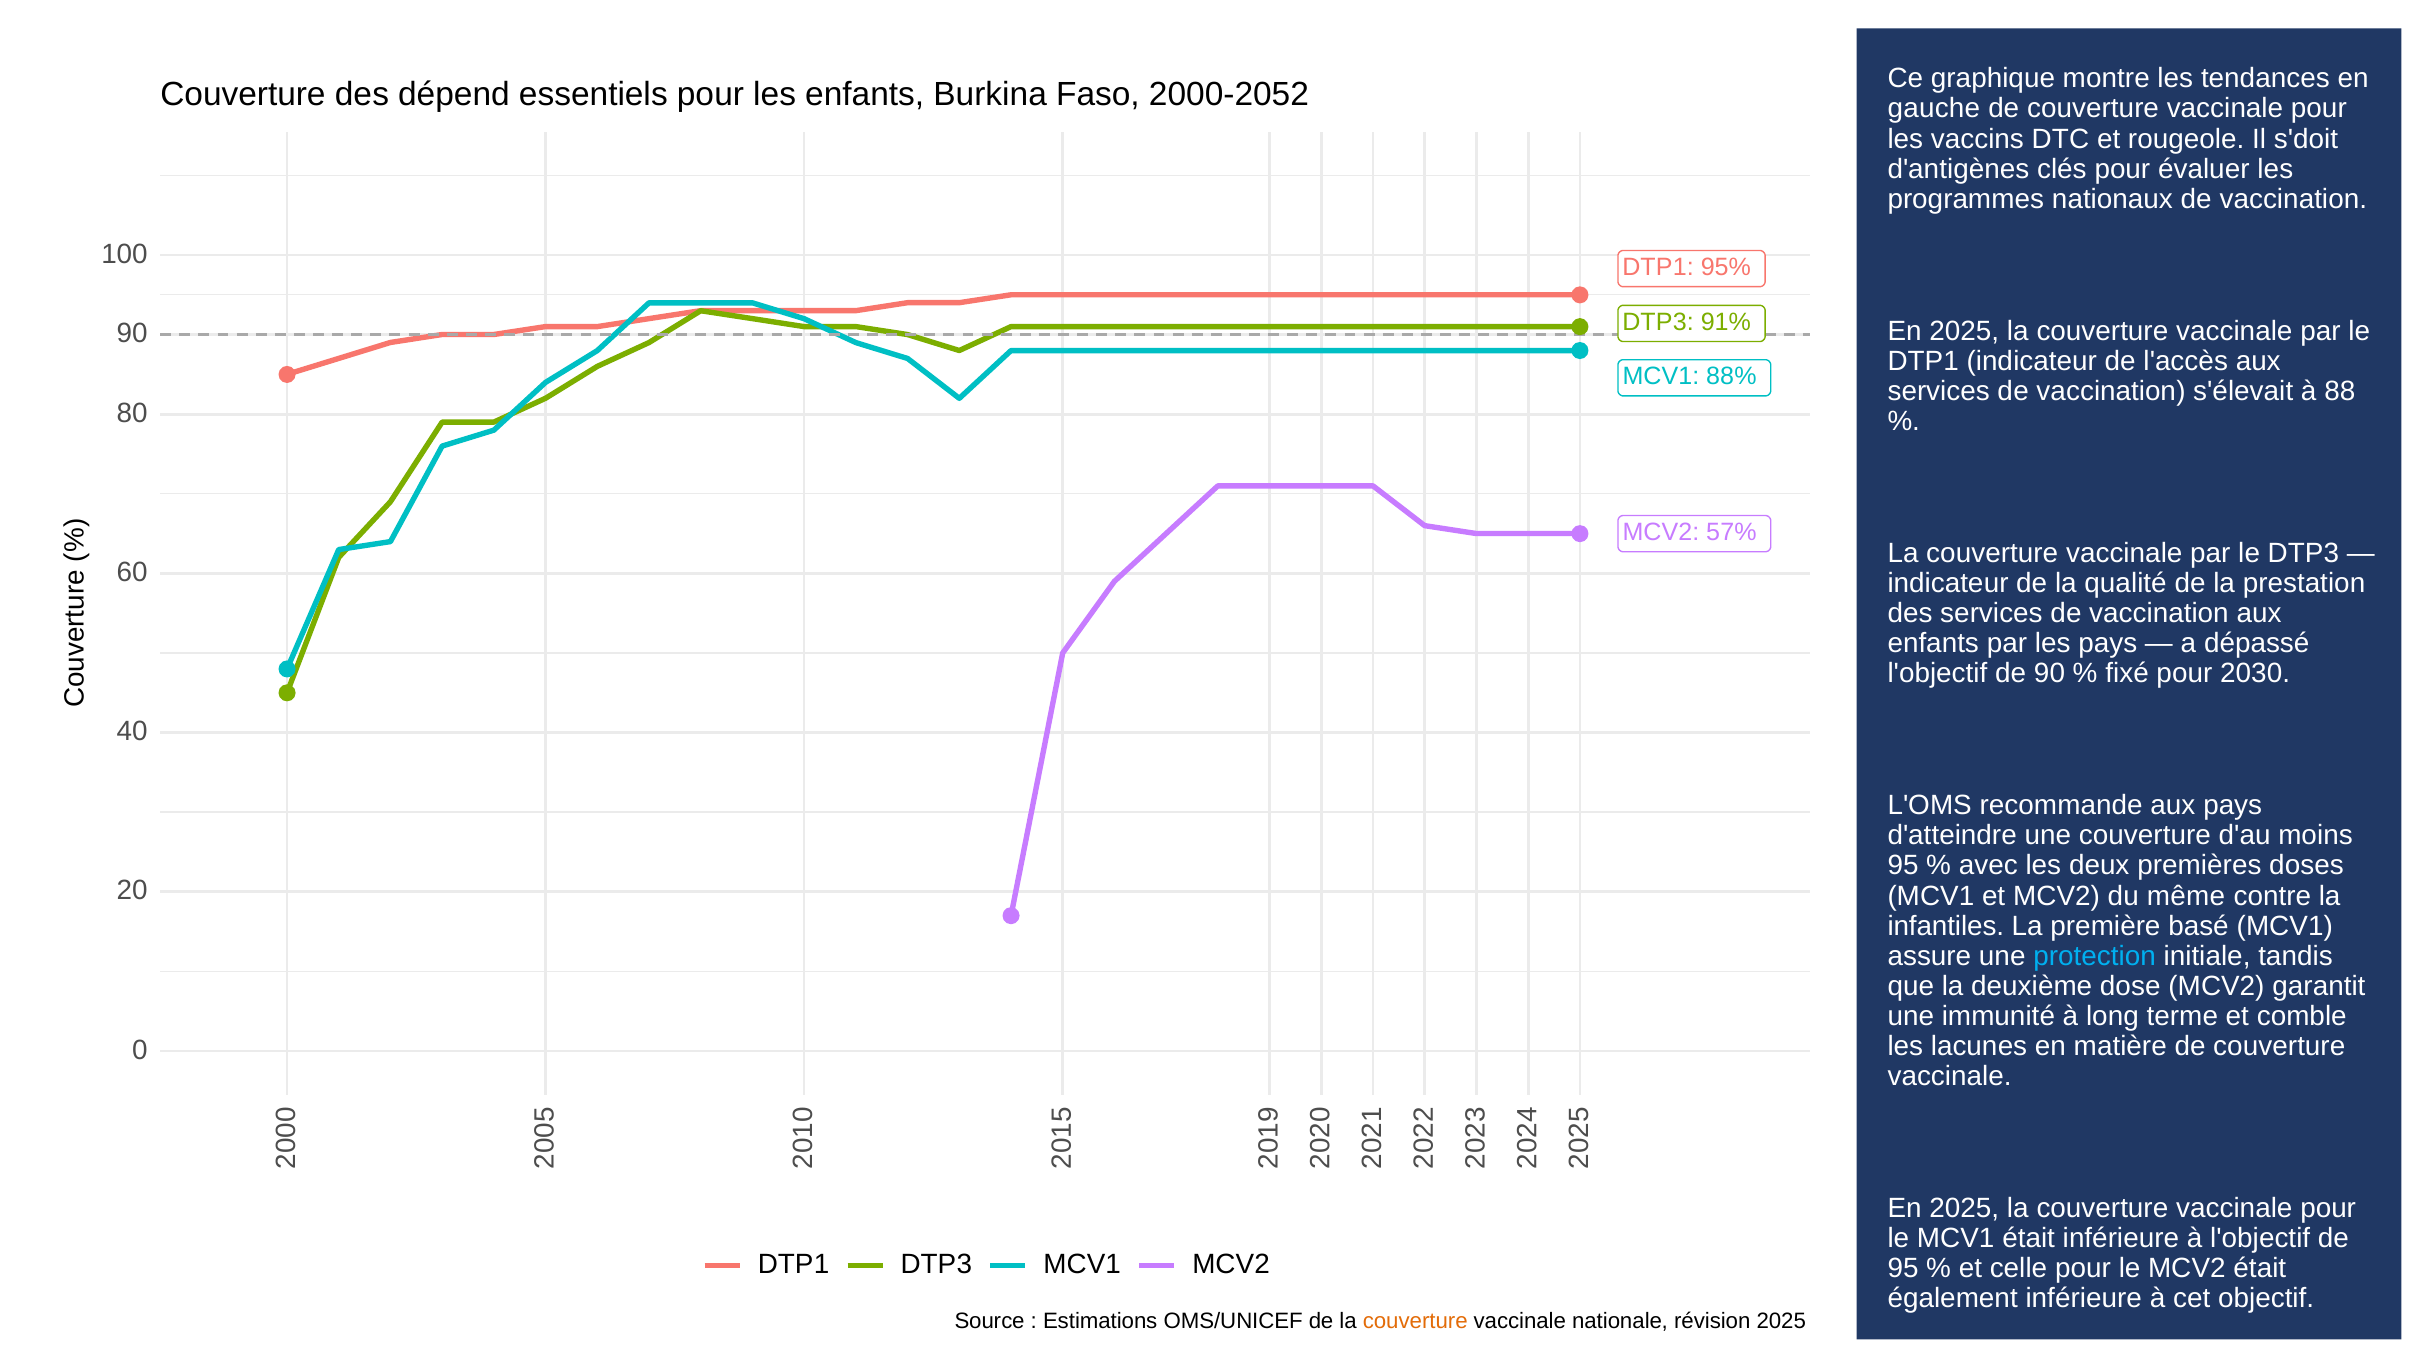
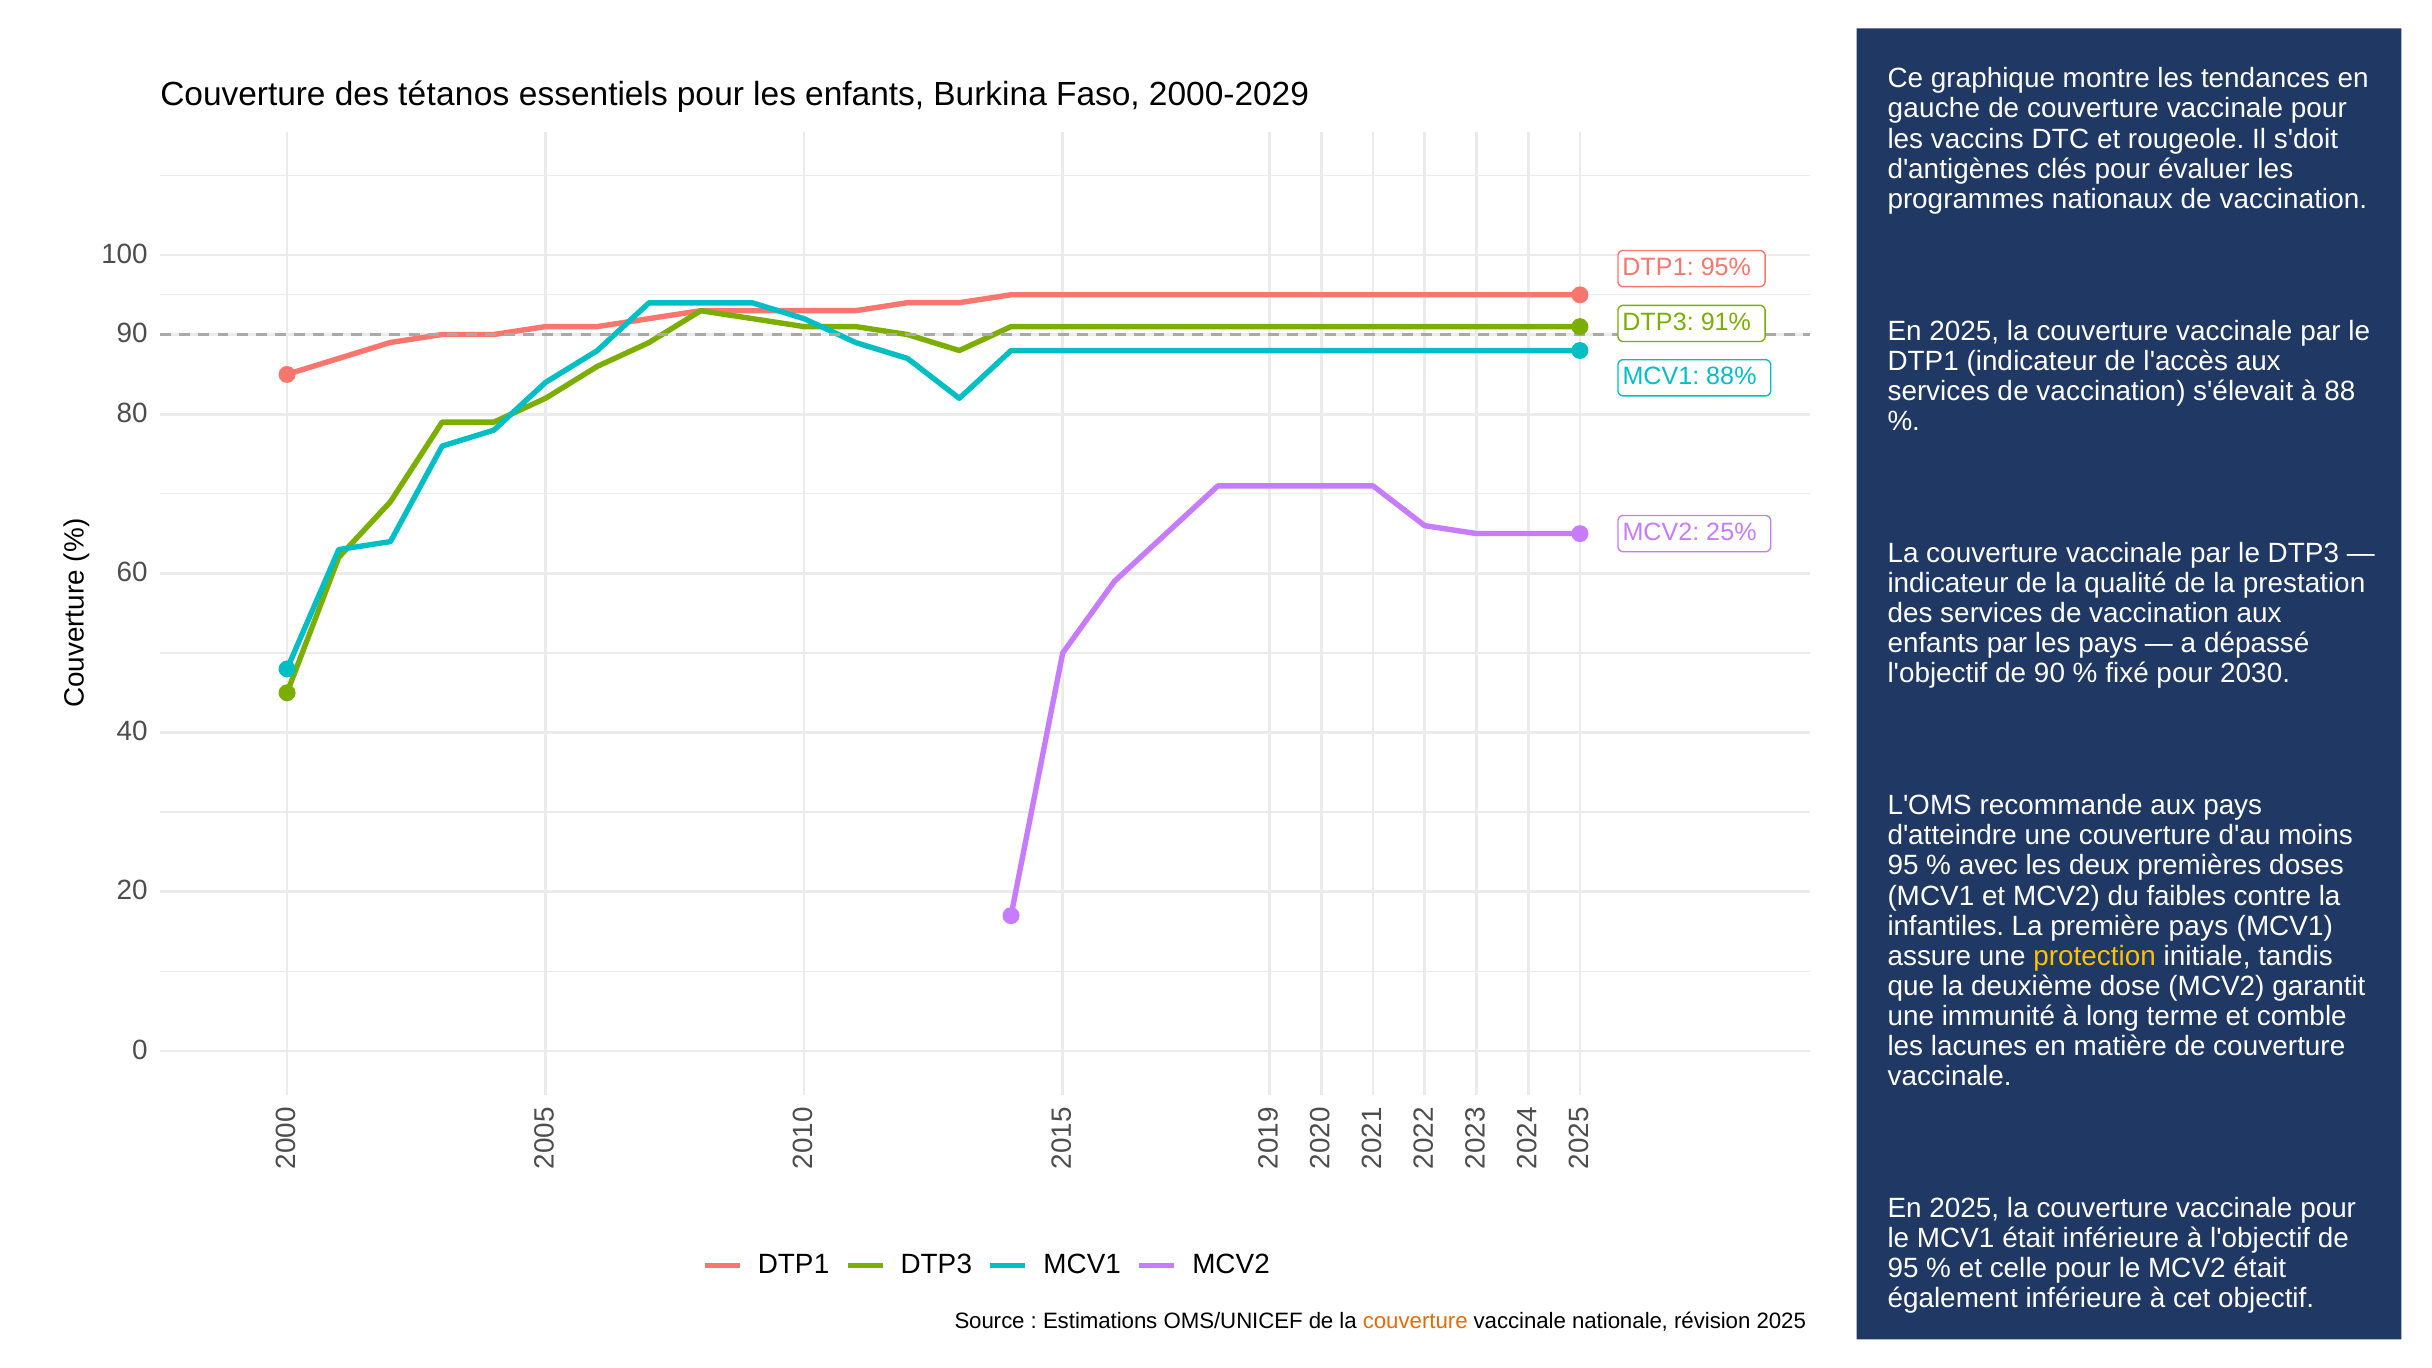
dépend: dépend -> tétanos
2000-2052: 2000-2052 -> 2000-2029
57%: 57% -> 25%
du même: même -> faibles
première basé: basé -> pays
protection colour: light blue -> yellow
